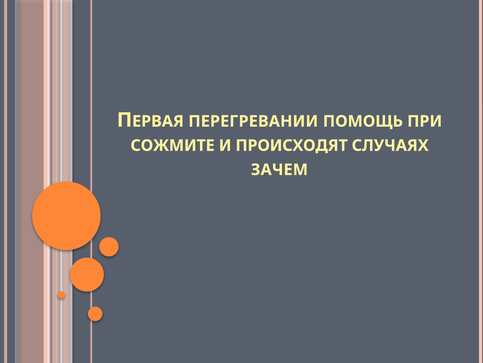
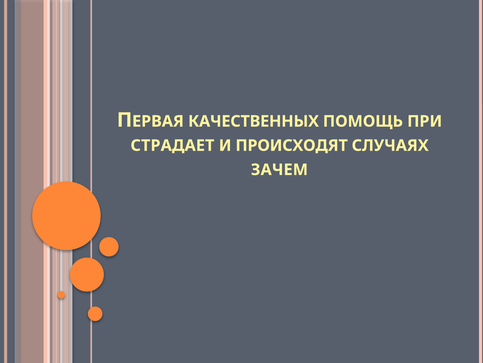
ПЕРЕГРЕВАНИИ: ПЕРЕГРЕВАНИИ -> КАЧЕСТВЕННЫХ
СОЖМИТЕ: СОЖМИТЕ -> СТРАДАЕТ
